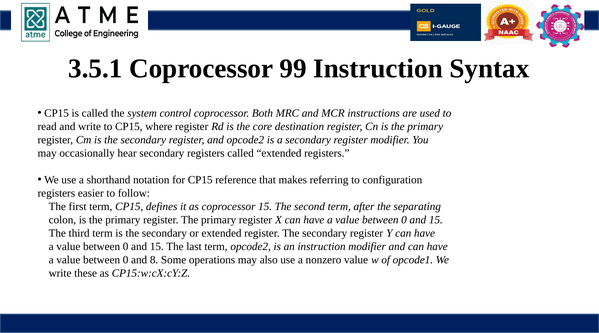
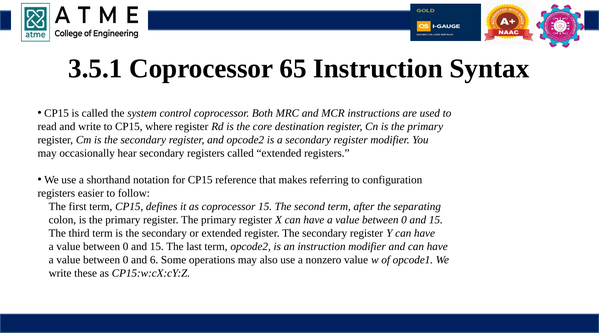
99: 99 -> 65
8: 8 -> 6
